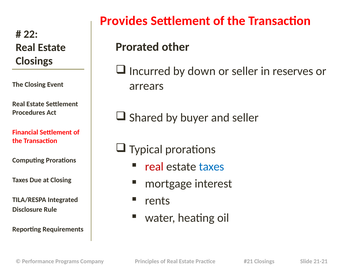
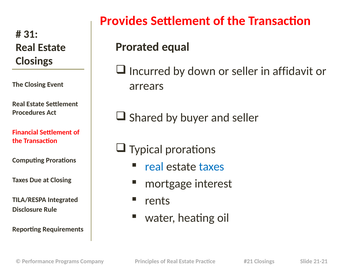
22: 22 -> 31
other: other -> equal
reserves: reserves -> affidavit
real at (154, 166) colour: red -> blue
